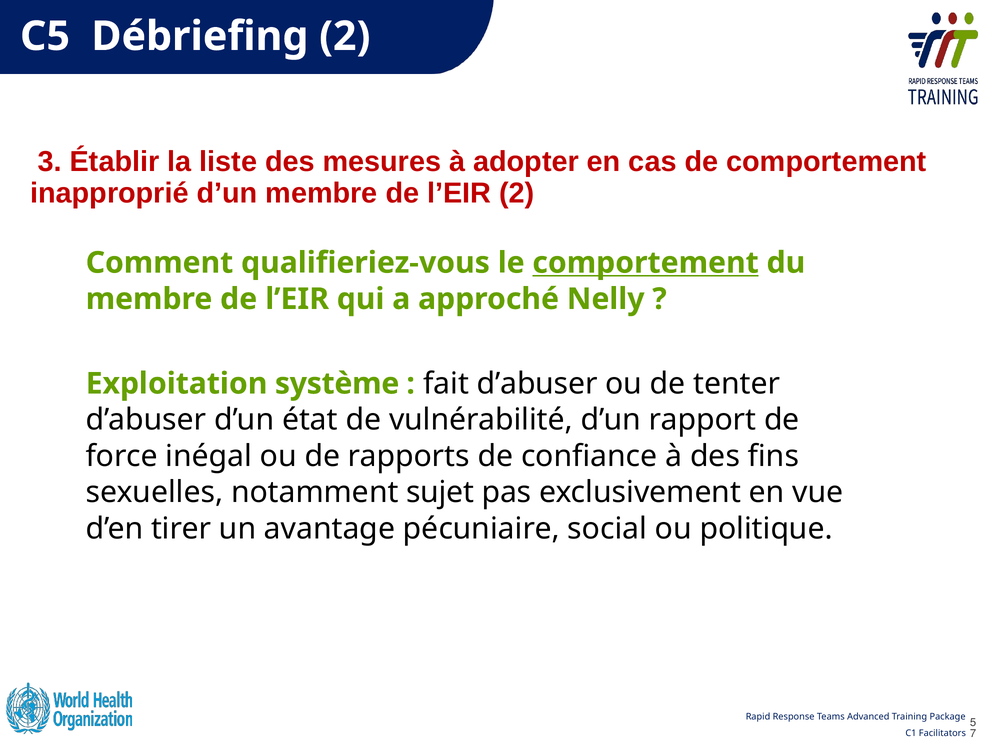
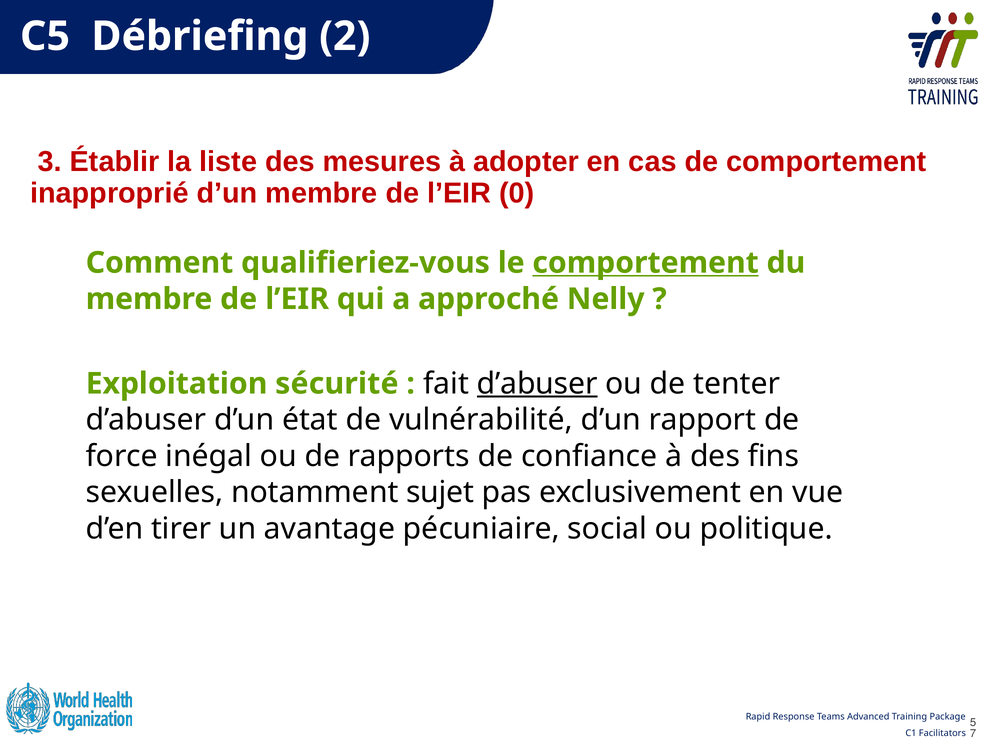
l’EIR 2: 2 -> 0
système: système -> sécurité
d’abuser at (537, 383) underline: none -> present
